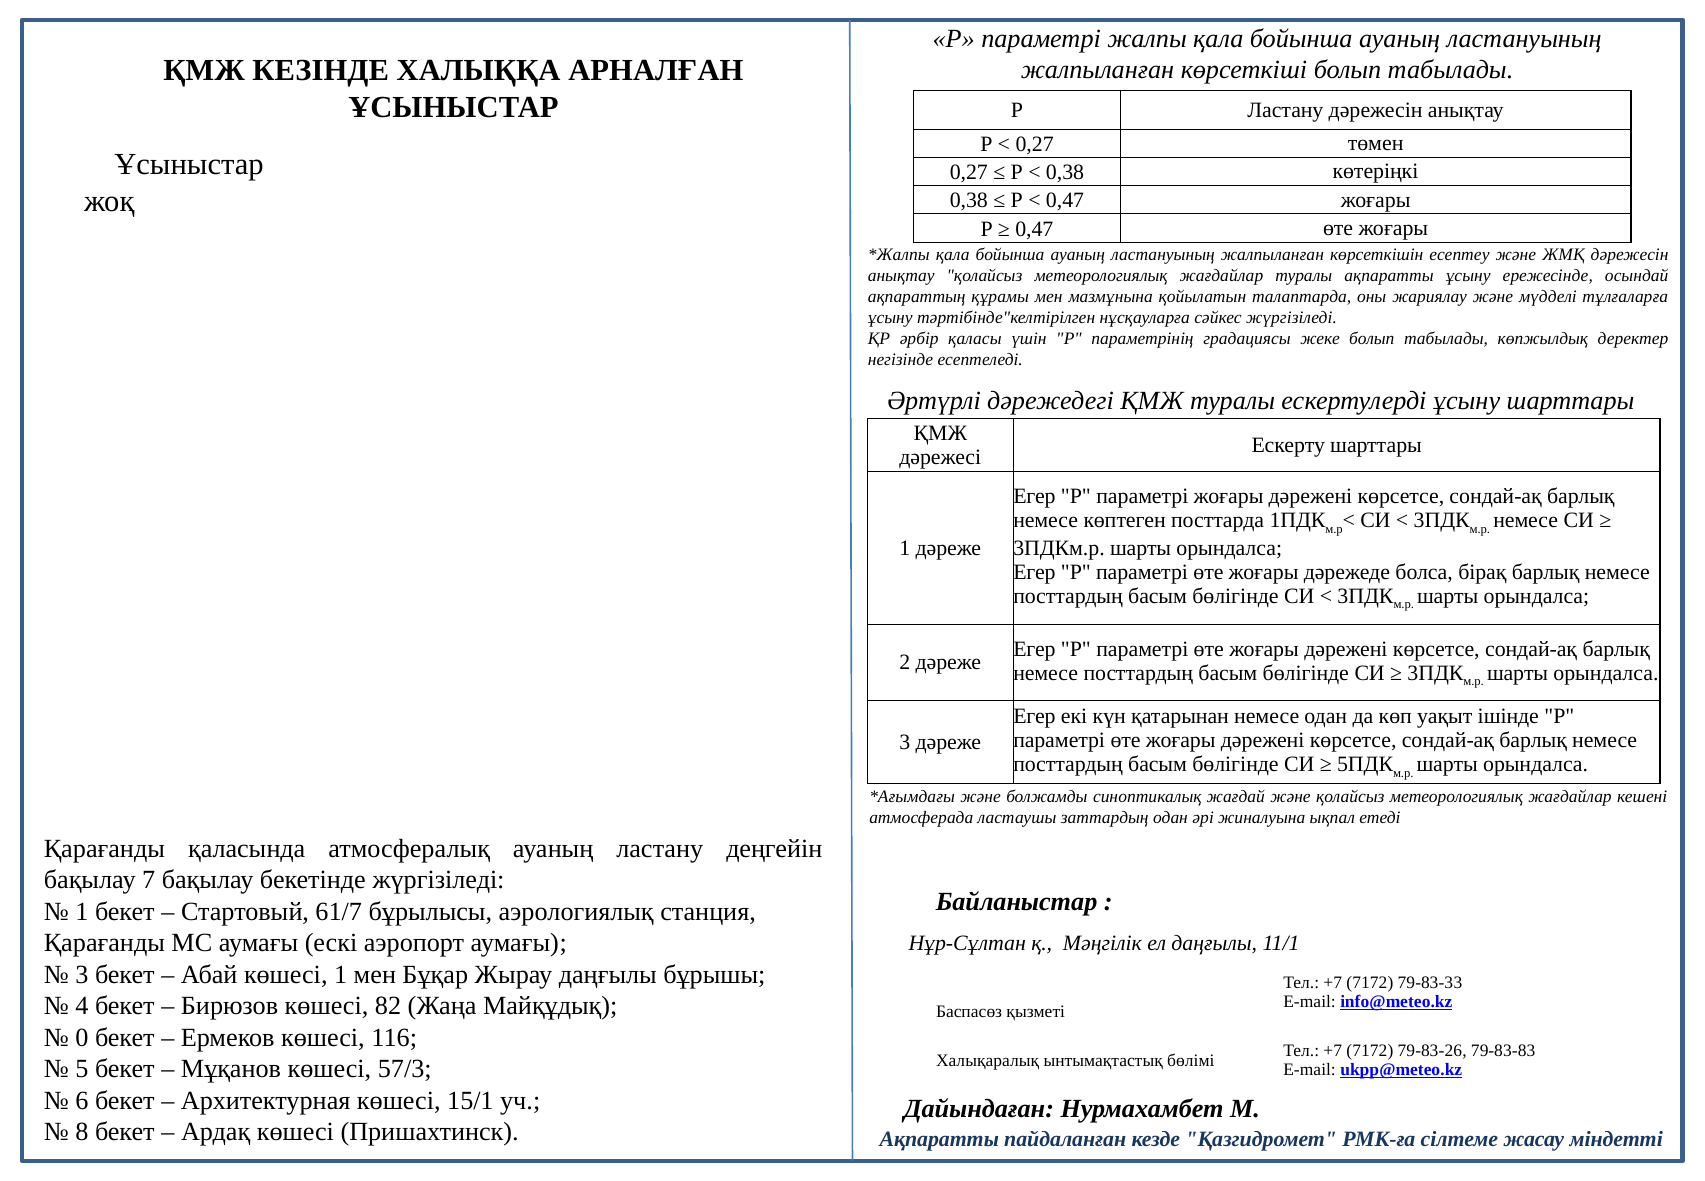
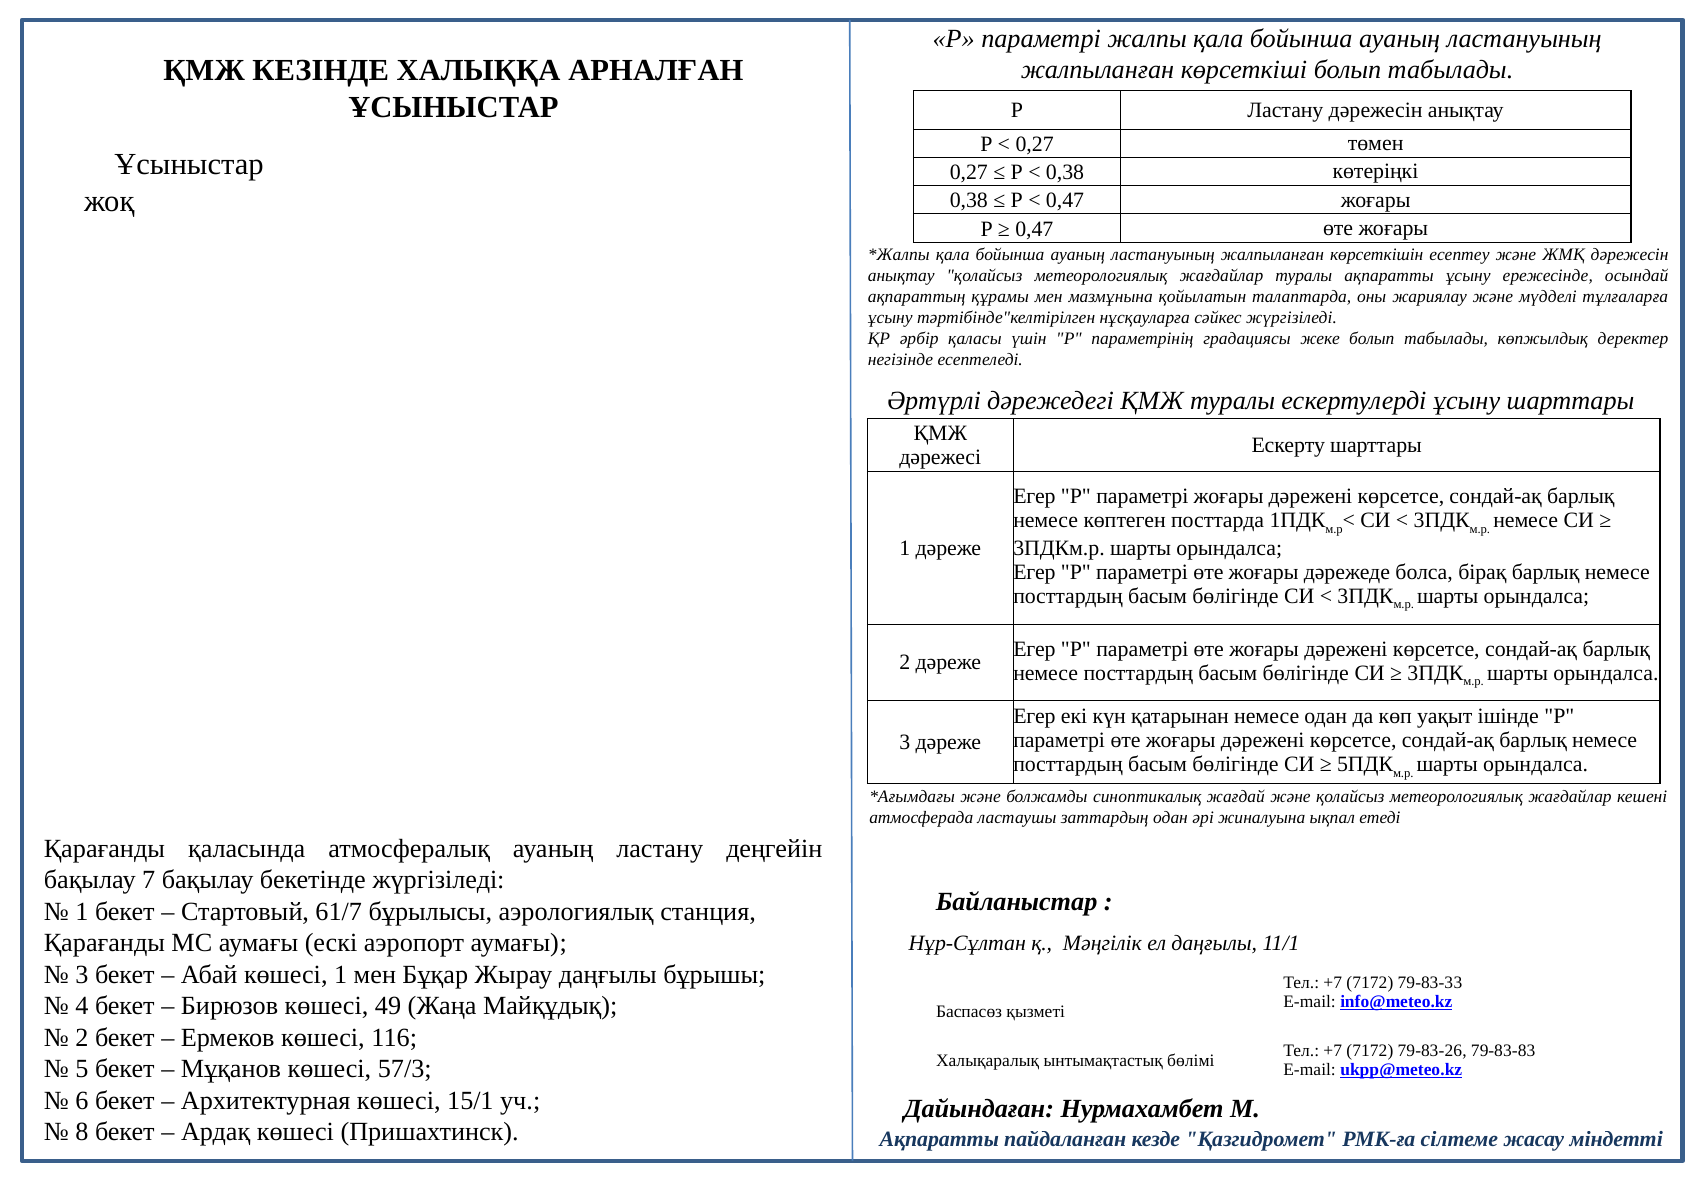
82: 82 -> 49
0 at (82, 1037): 0 -> 2
